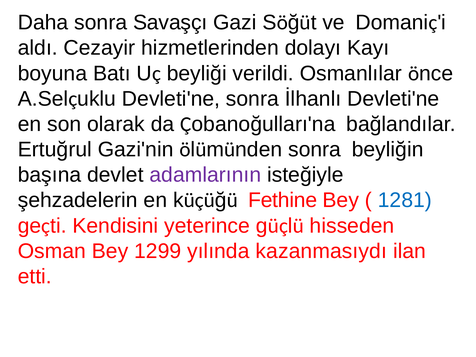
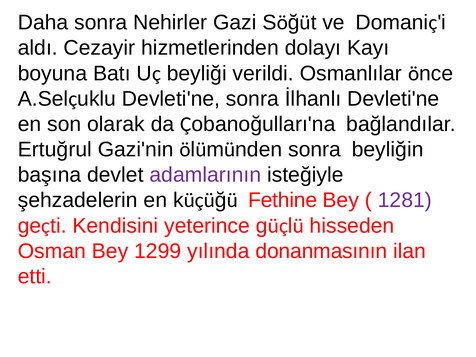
Savaşçı: Savaşçı -> Nehirler
1281 colour: blue -> purple
kazanmasıydı: kazanmasıydı -> donanmasının
